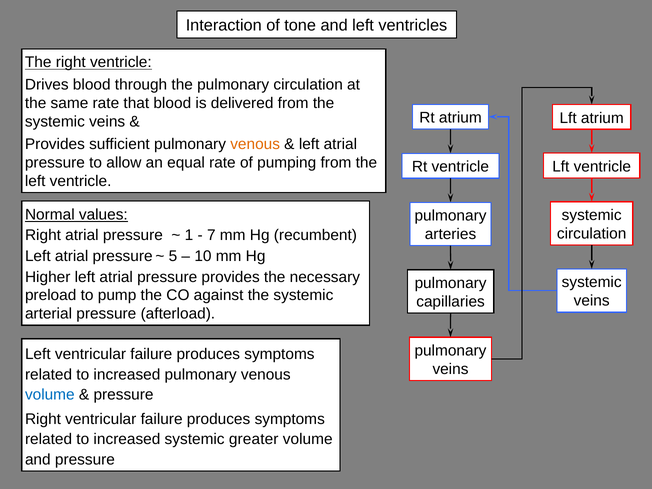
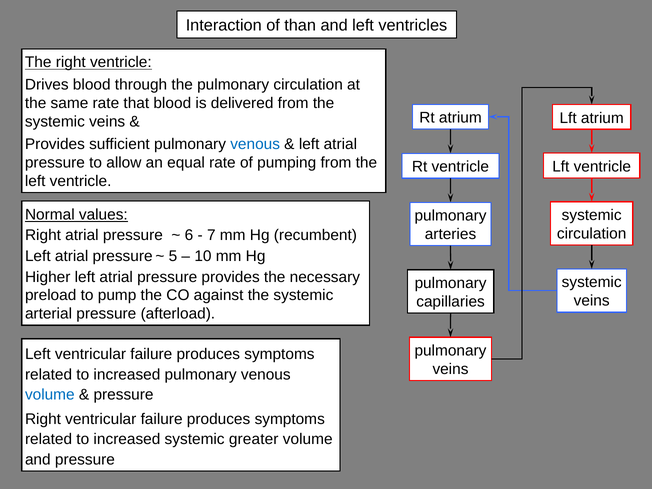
tone: tone -> than
venous at (255, 144) colour: orange -> blue
1: 1 -> 6
